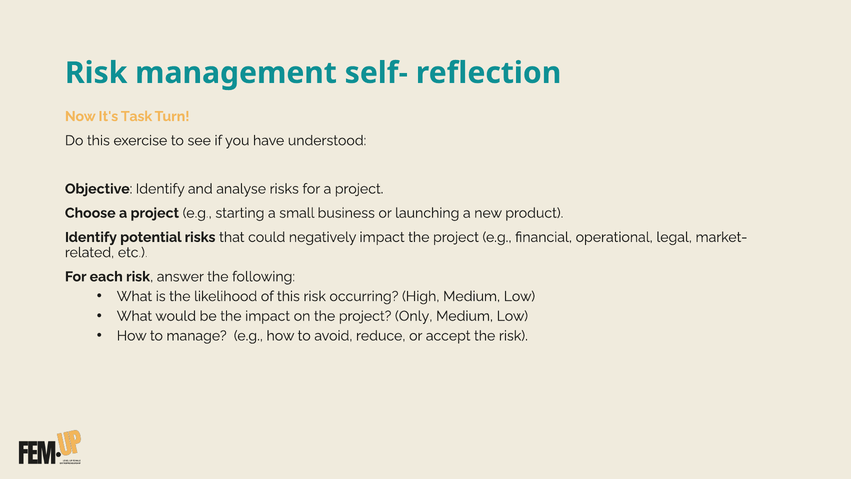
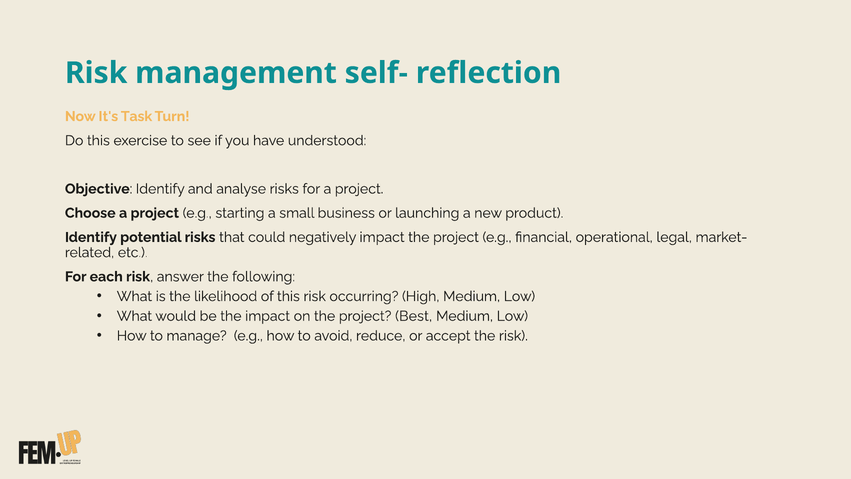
Only: Only -> Best
